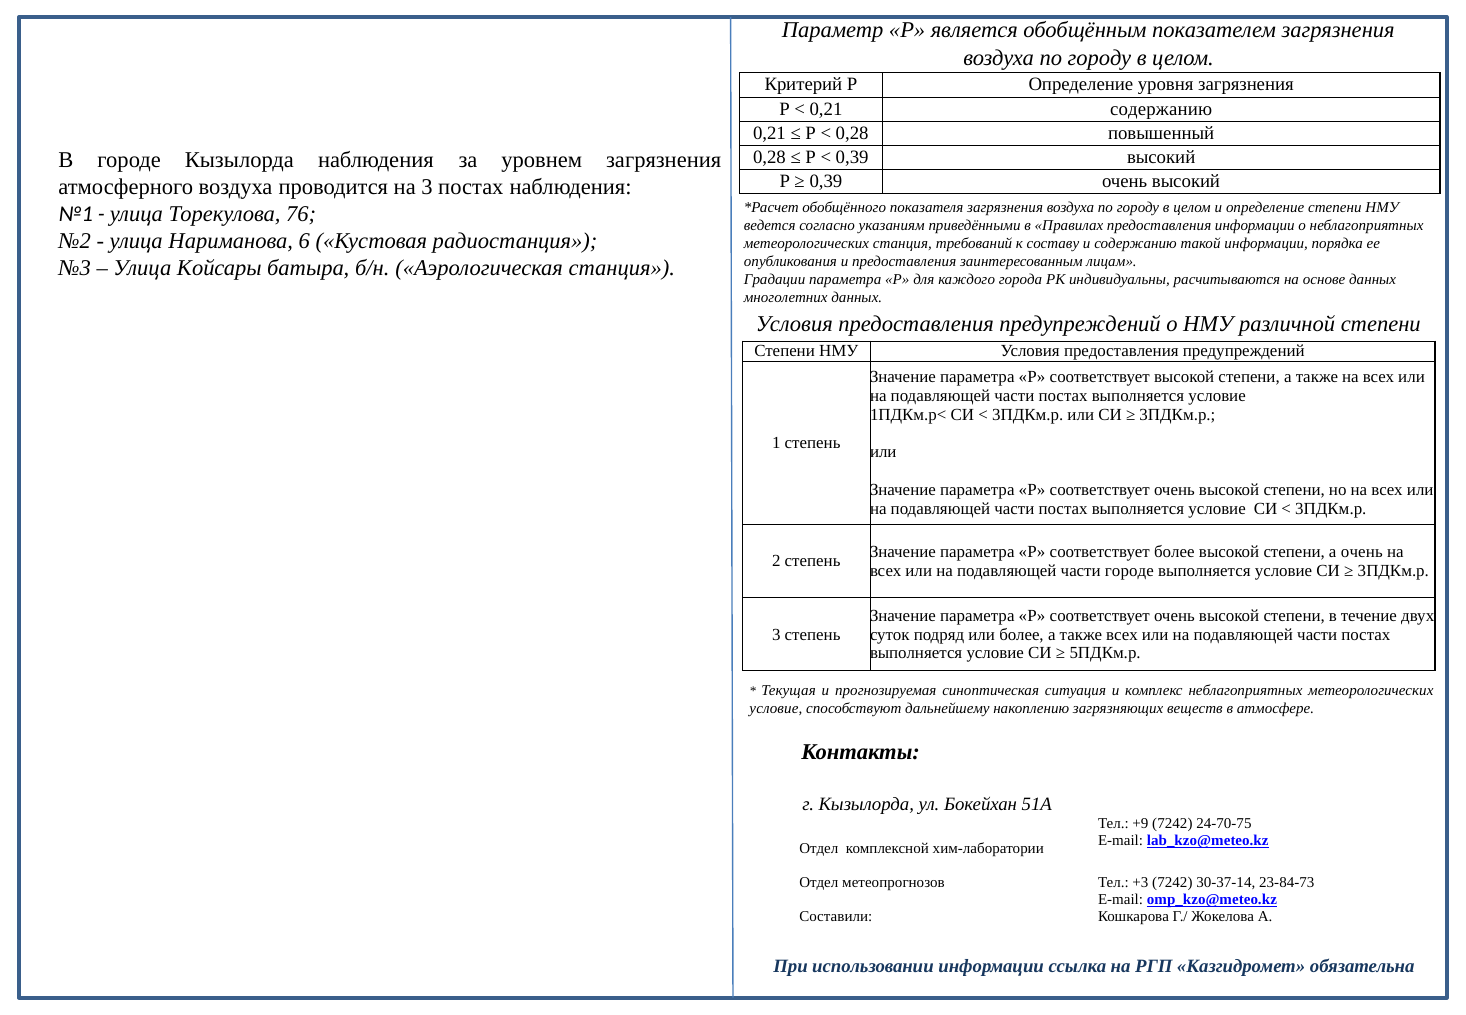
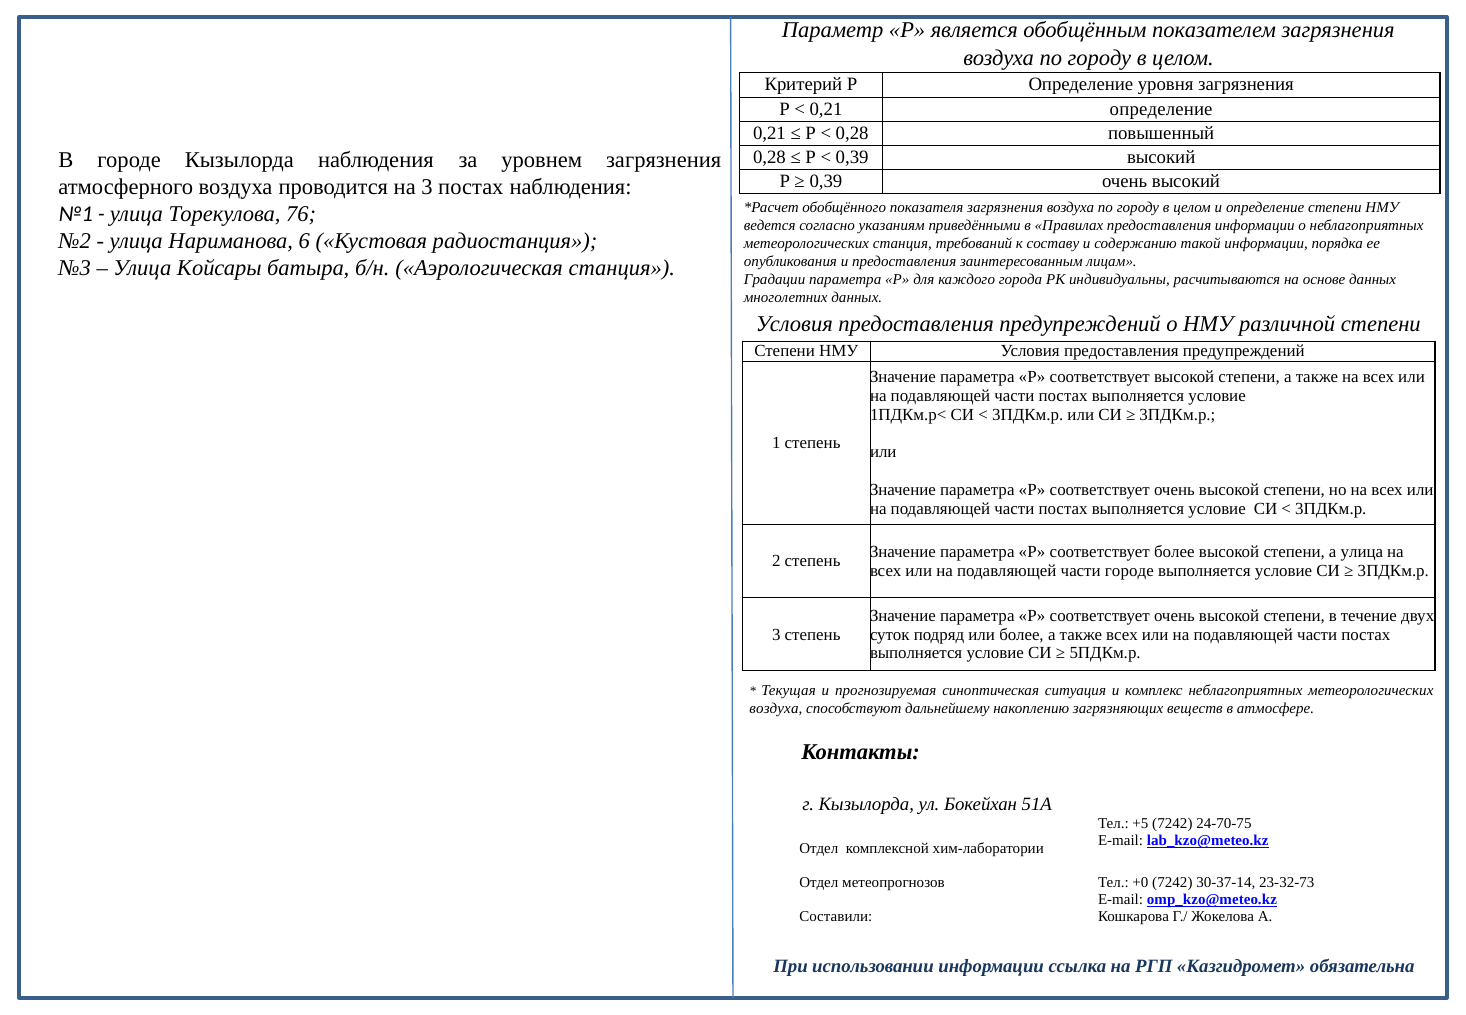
0,21 содержанию: содержанию -> определение
а очень: очень -> улица
условие at (776, 708): условие -> воздуха
+9: +9 -> +5
+3: +3 -> +0
23-84-73: 23-84-73 -> 23-32-73
